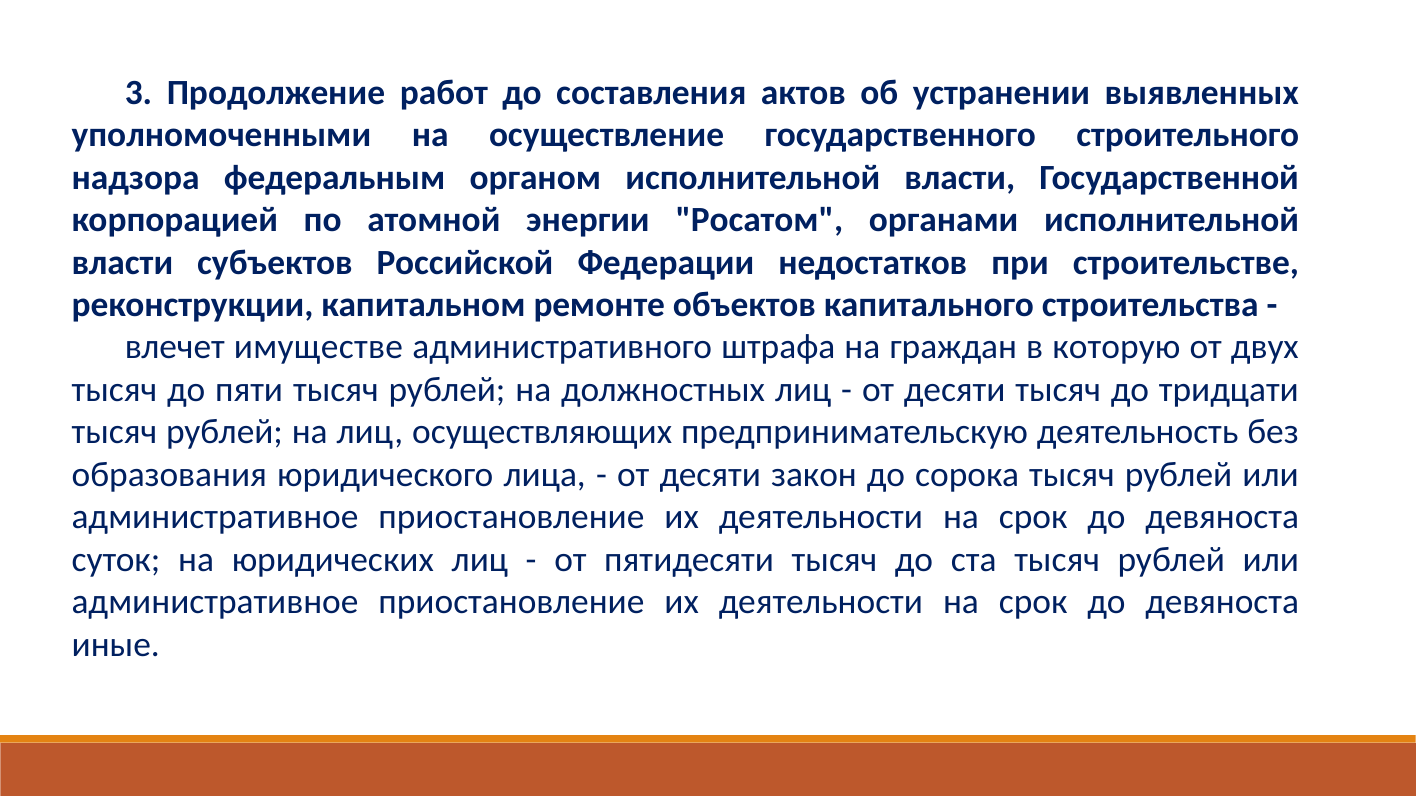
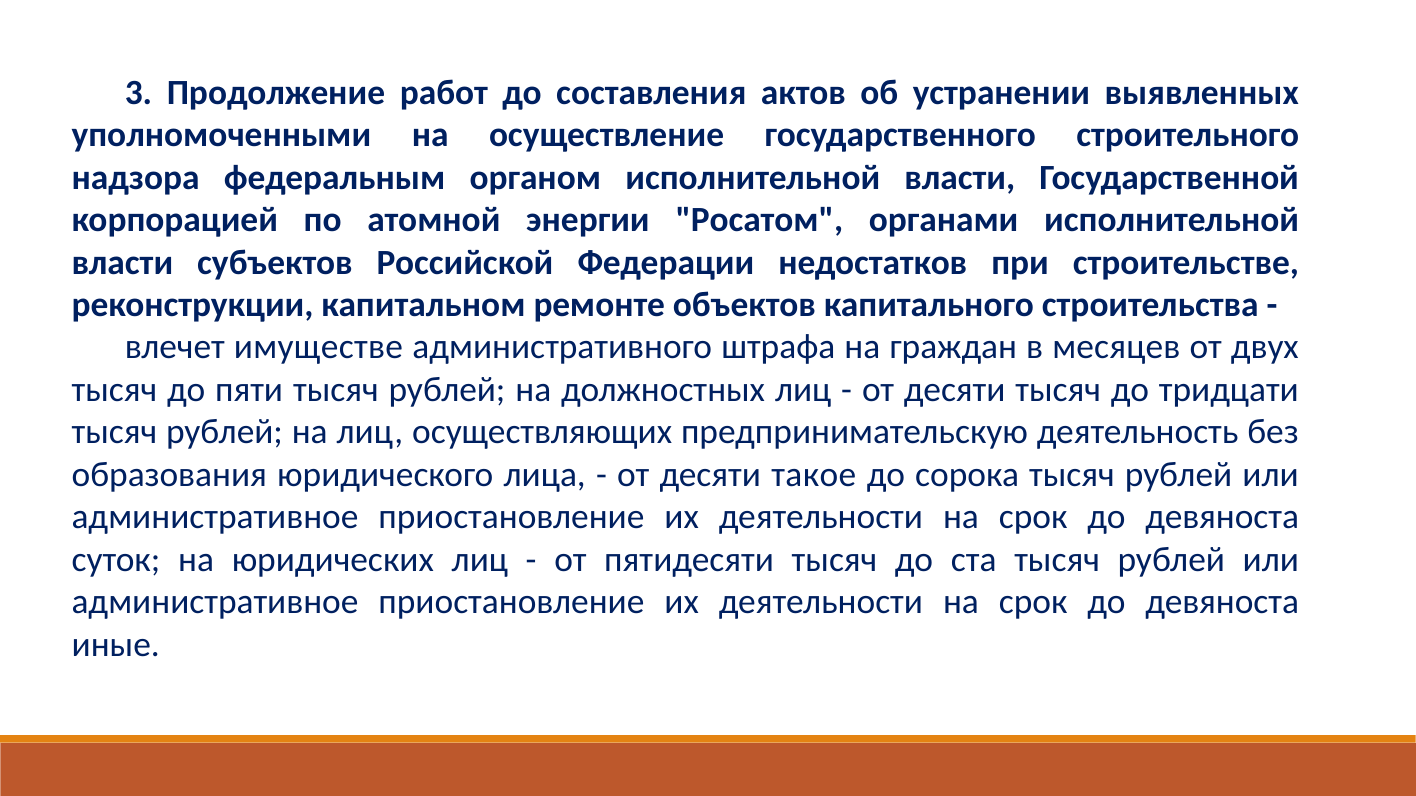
которую: которую -> месяцев
закон: закон -> такое
